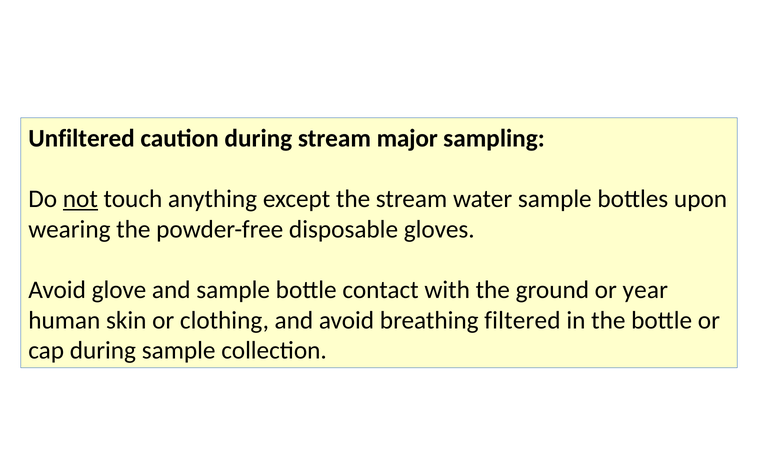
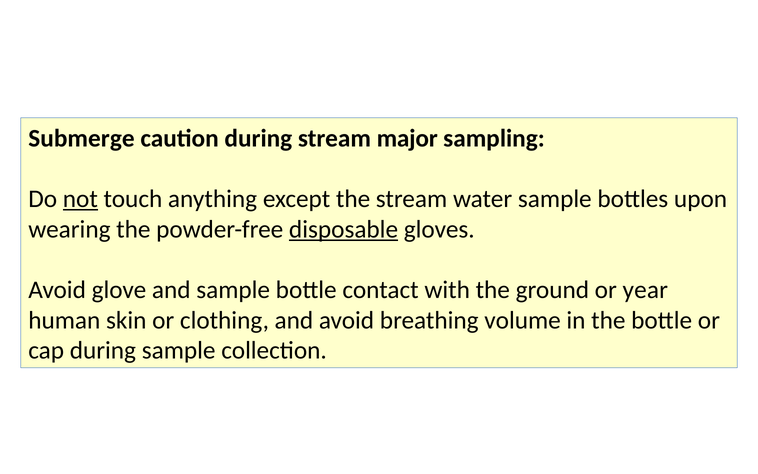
Unfiltered: Unfiltered -> Submerge
disposable underline: none -> present
filtered: filtered -> volume
